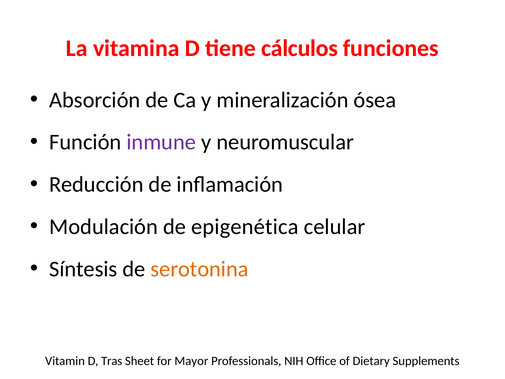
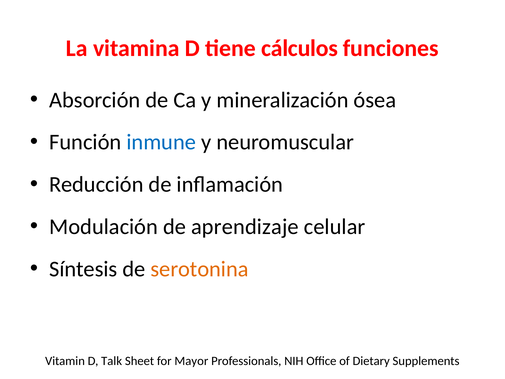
inmune colour: purple -> blue
epigenética: epigenética -> aprendizaje
Tras: Tras -> Talk
